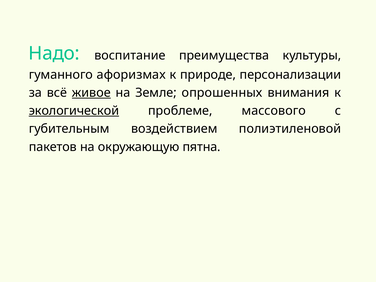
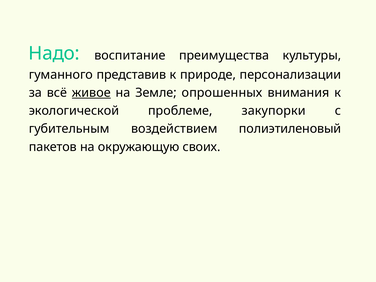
афоризмах: афоризмах -> представив
экологической underline: present -> none
массового: массового -> закупорки
полиэтиленовой: полиэтиленовой -> полиэтиленовый
пятна: пятна -> своих
